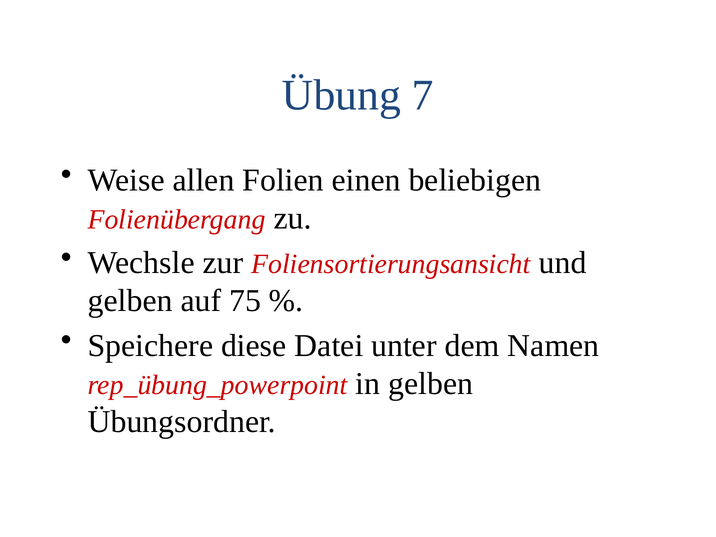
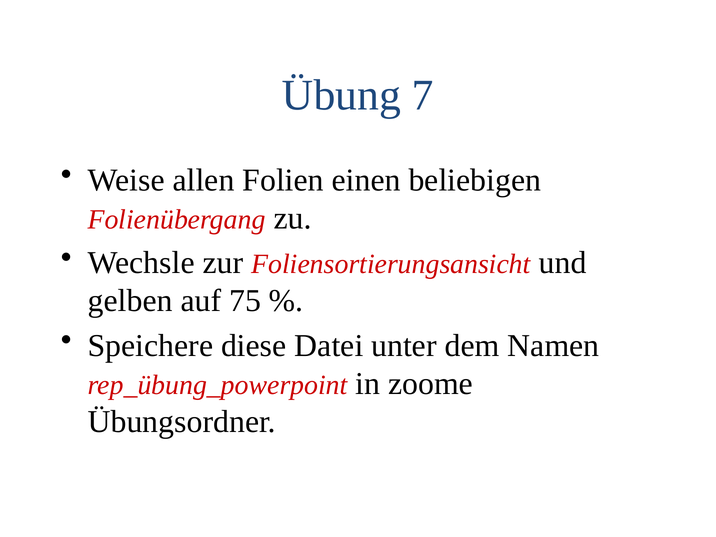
in gelben: gelben -> zoome
